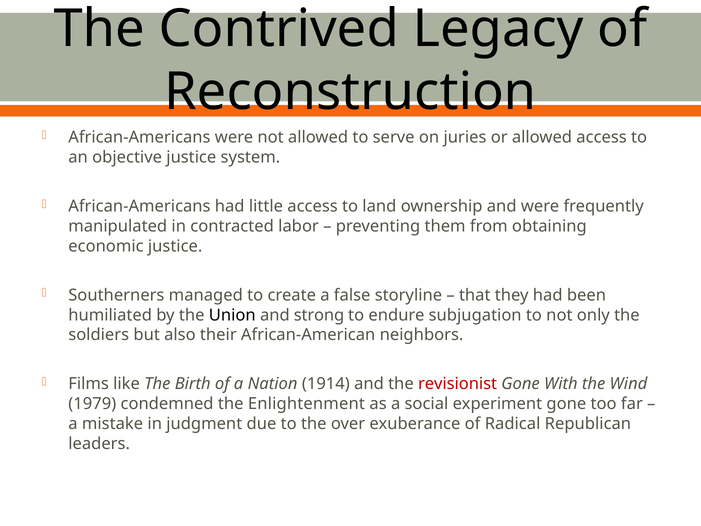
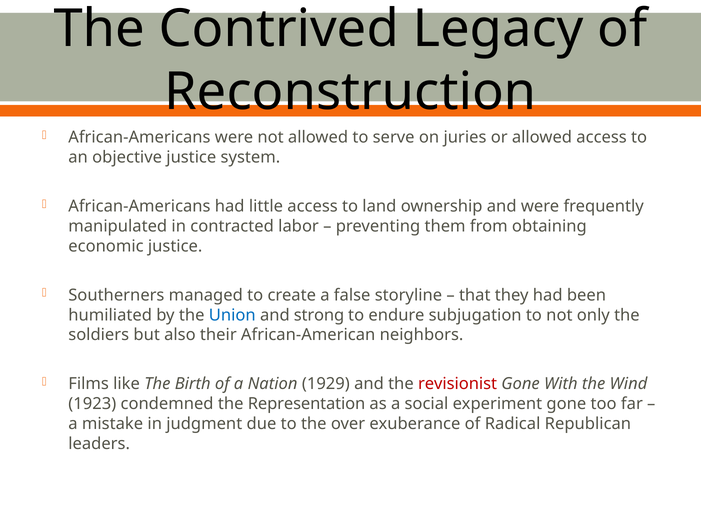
Union colour: black -> blue
1914: 1914 -> 1929
1979: 1979 -> 1923
Enlightenment: Enlightenment -> Representation
